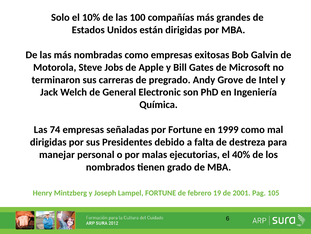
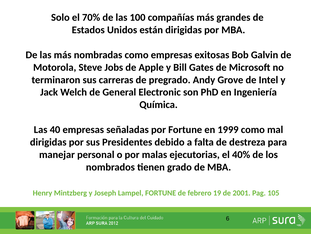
10%: 10% -> 70%
74: 74 -> 40
